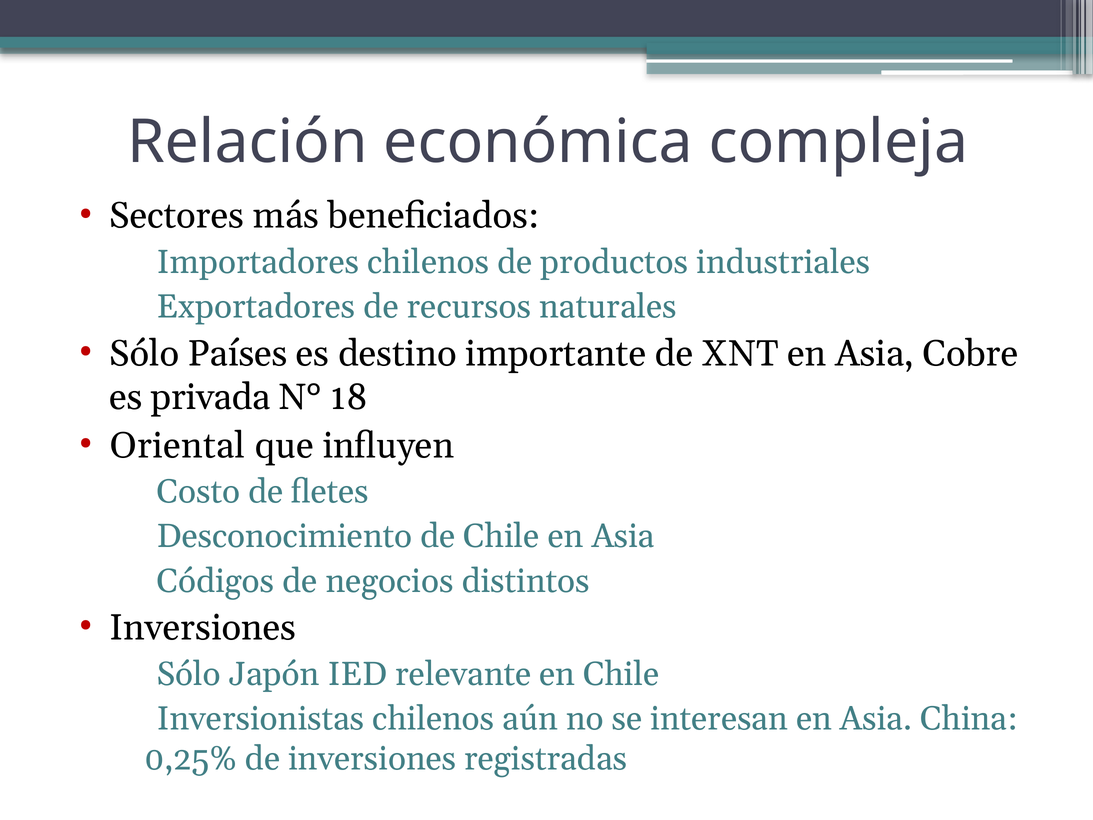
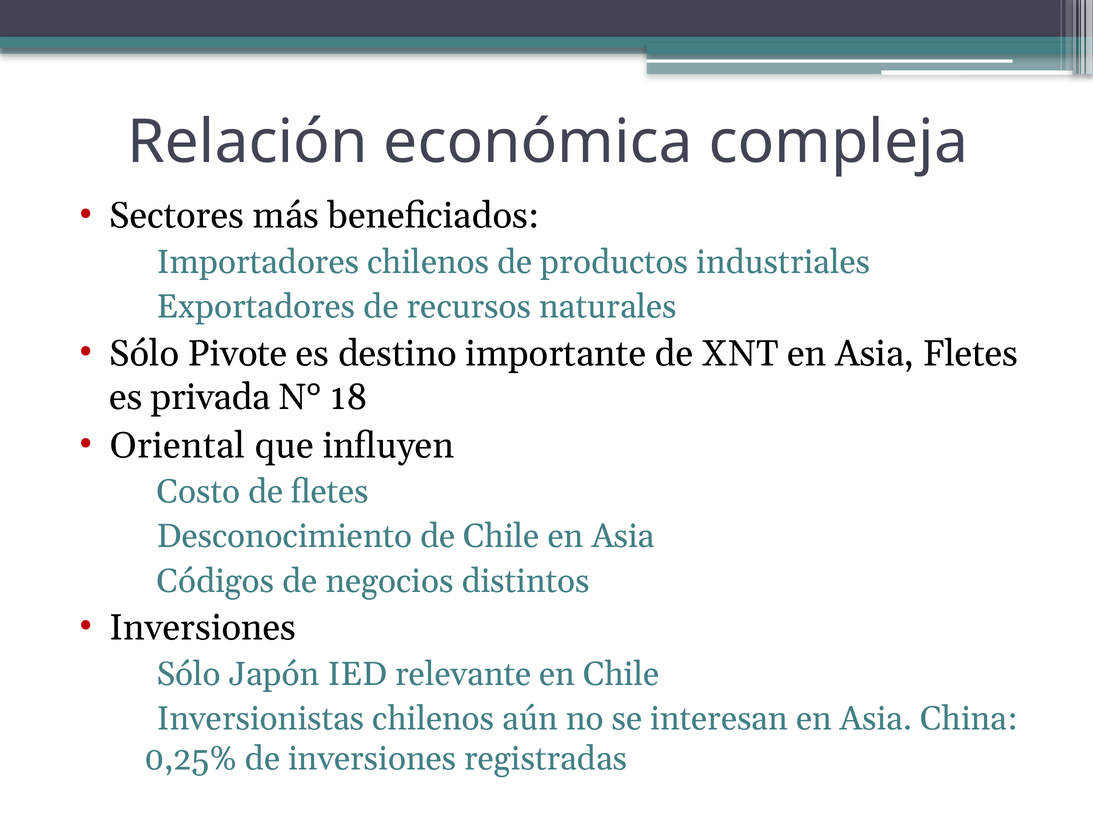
Países: Países -> Pivote
Asia Cobre: Cobre -> Fletes
